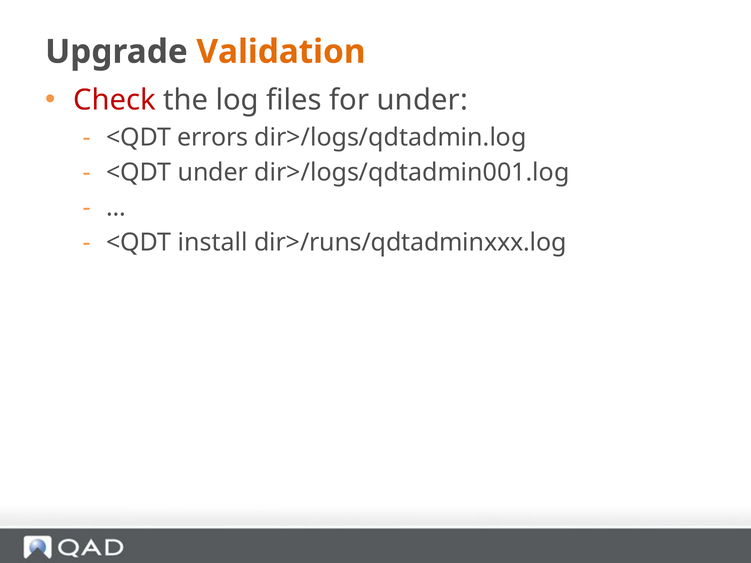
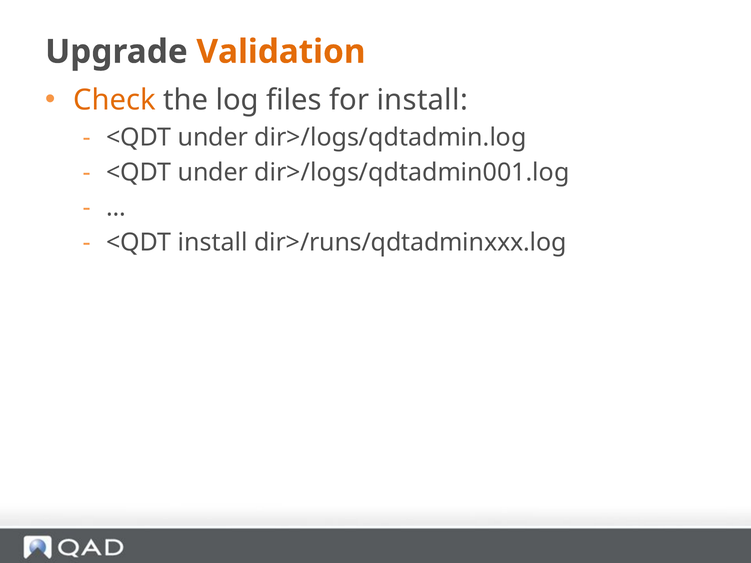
Check colour: red -> orange
for under: under -> install
errors at (213, 138): errors -> under
